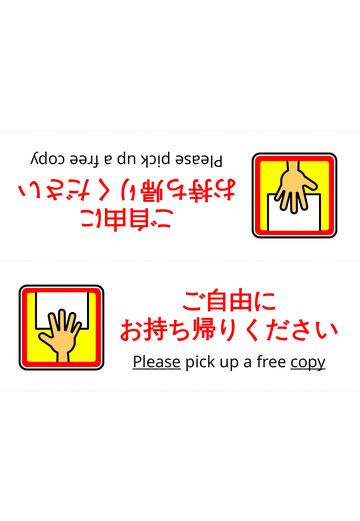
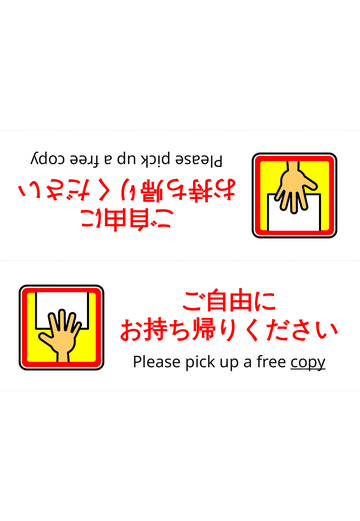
Please underline: present -> none
